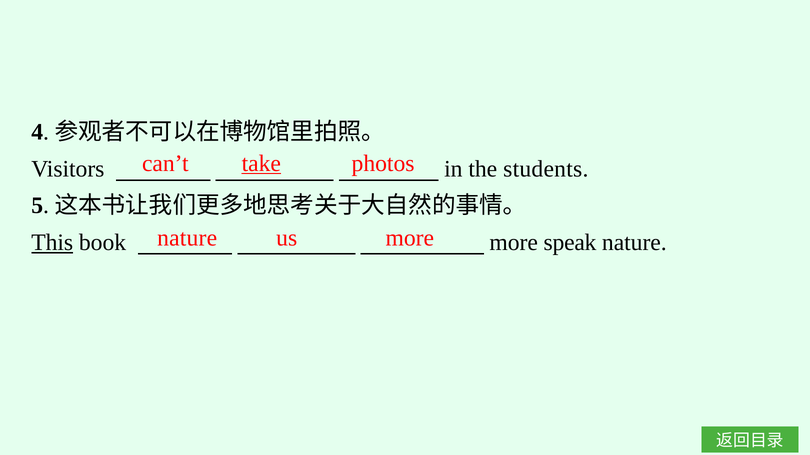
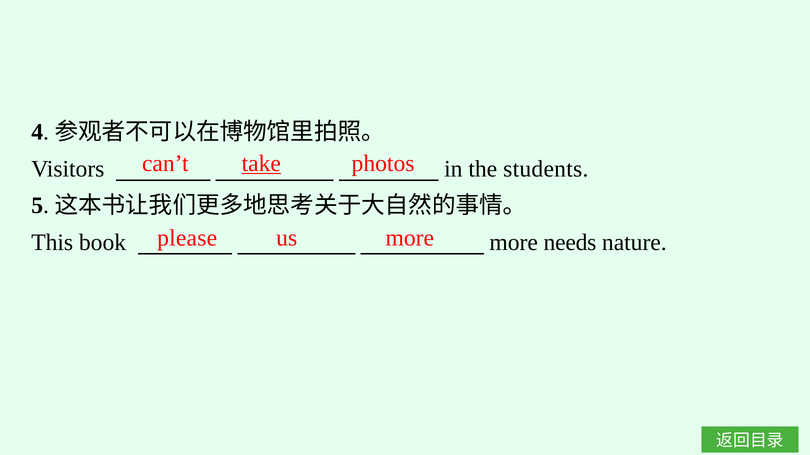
nature at (187, 238): nature -> please
This underline: present -> none
speak: speak -> needs
